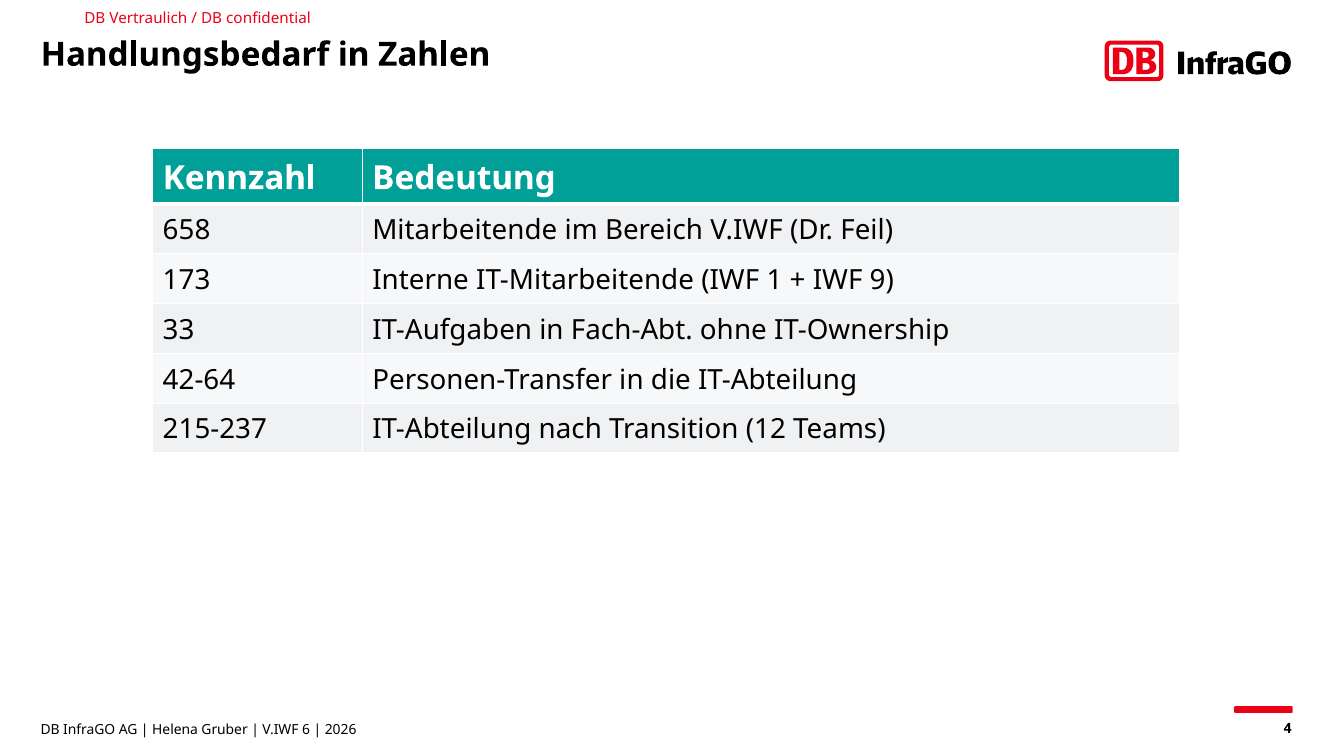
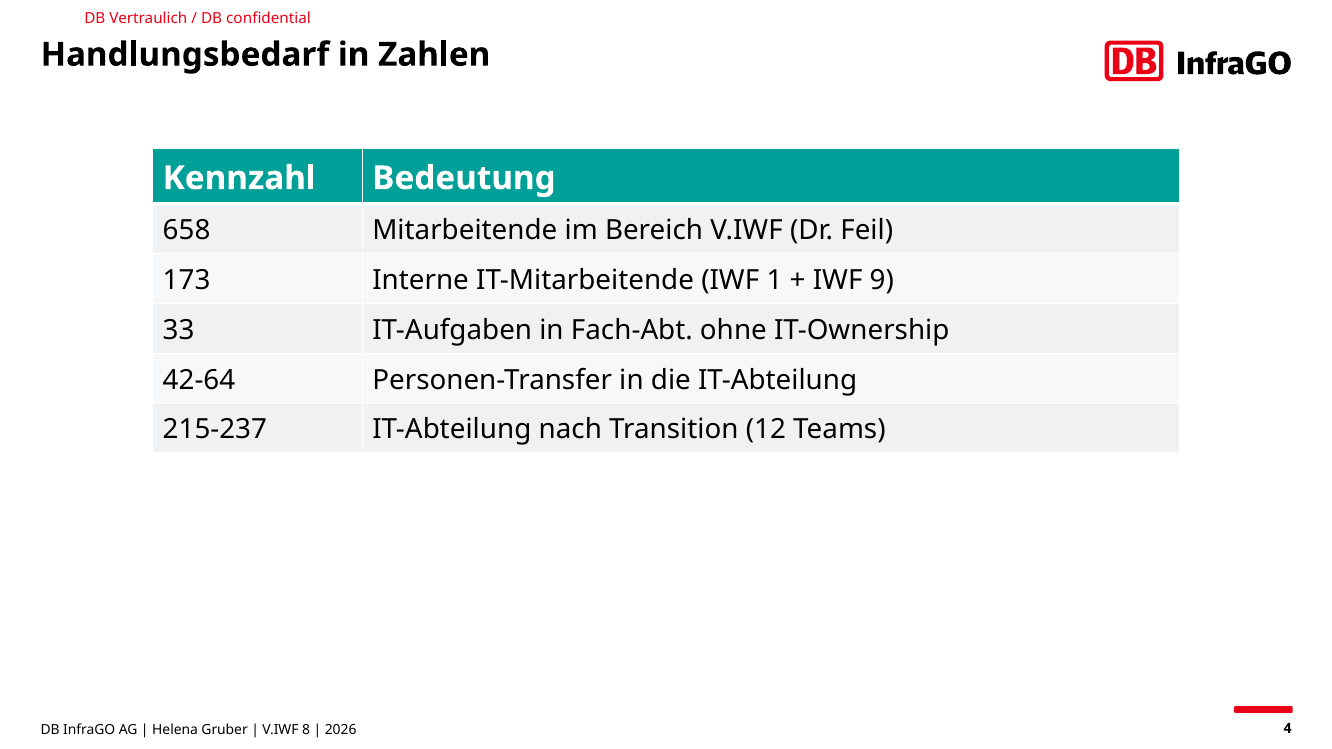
6: 6 -> 8
